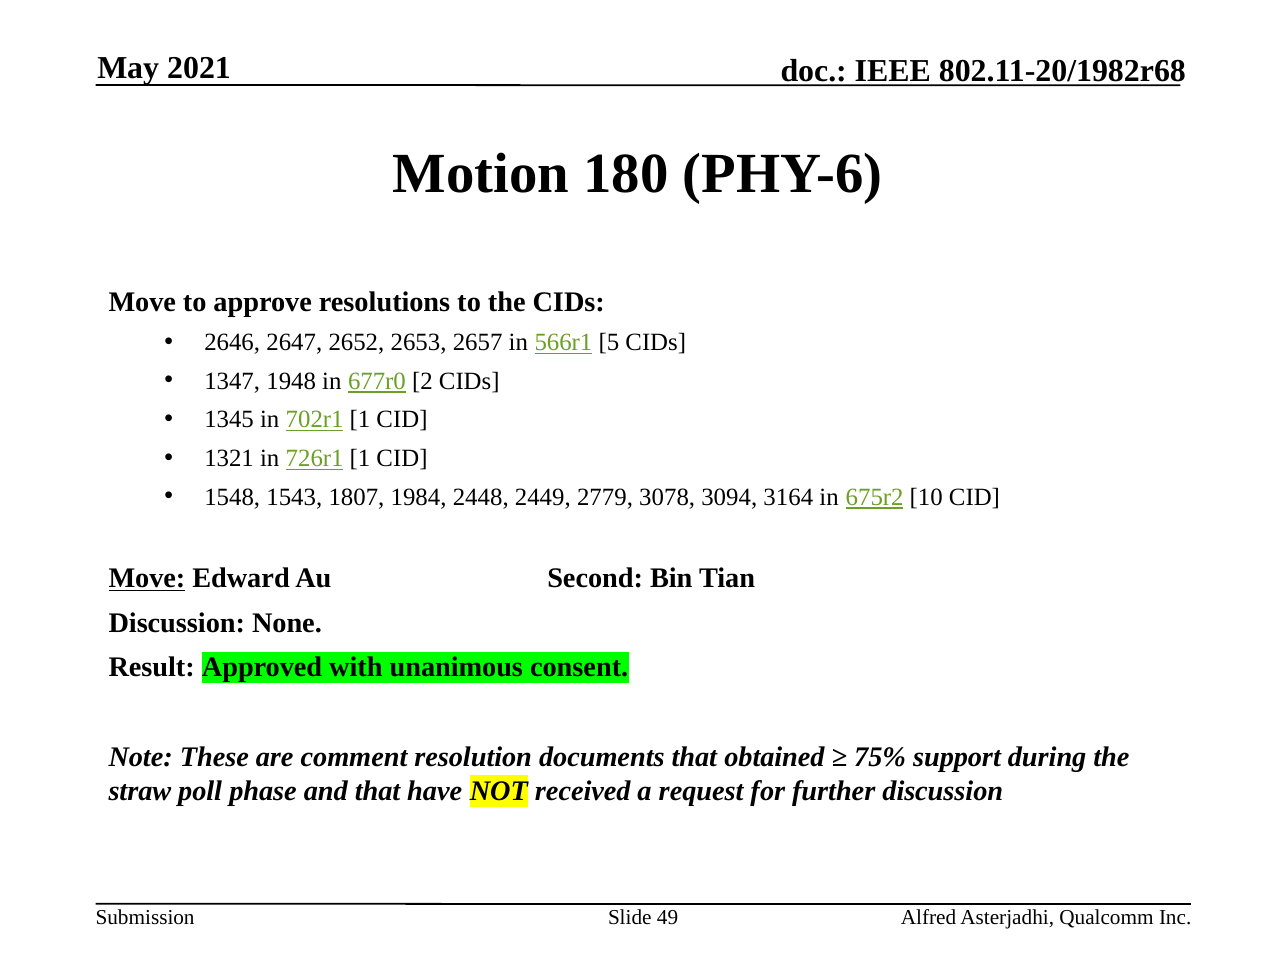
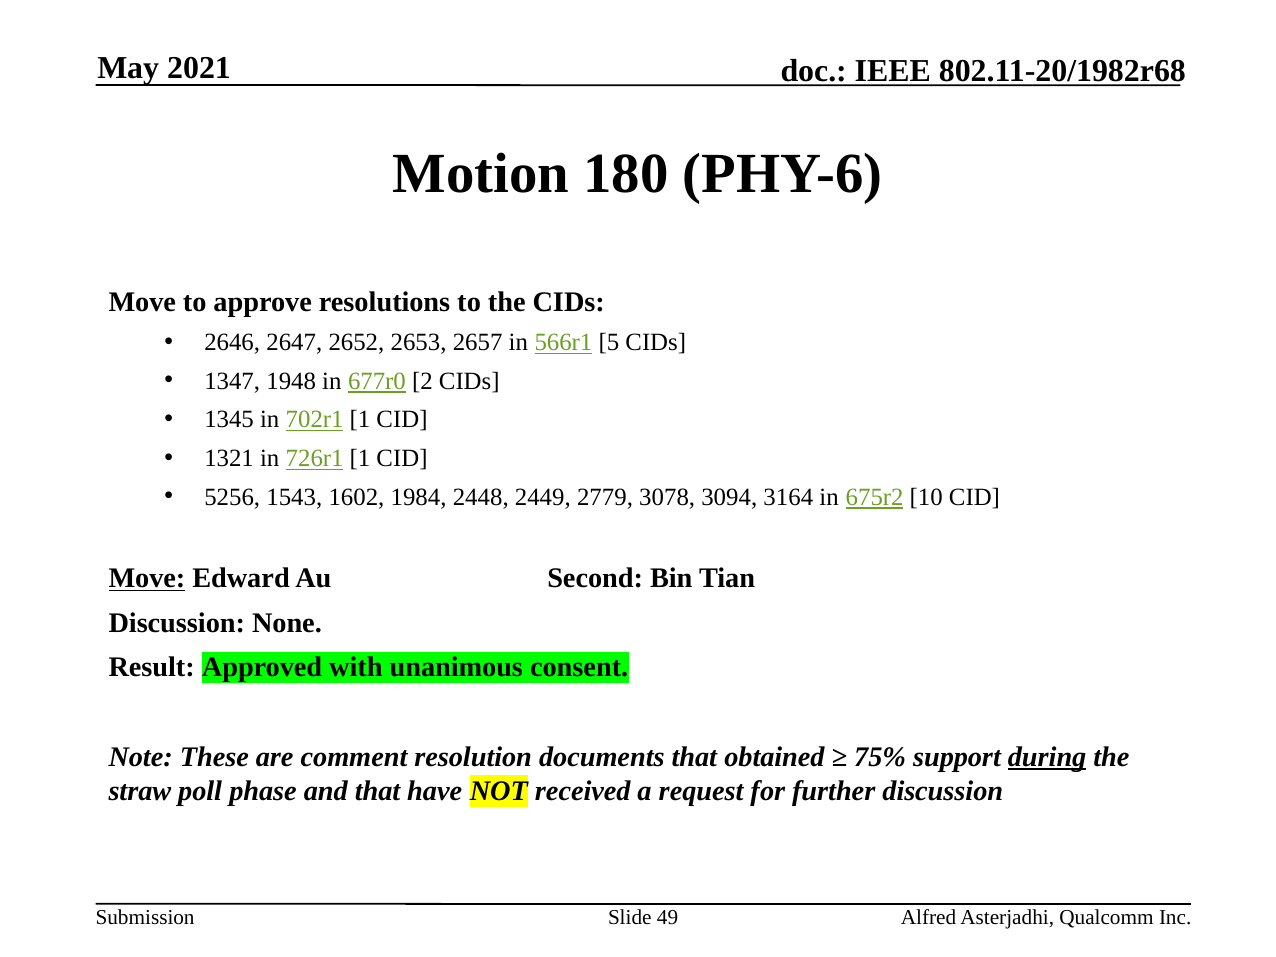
1548: 1548 -> 5256
1807: 1807 -> 1602
during underline: none -> present
